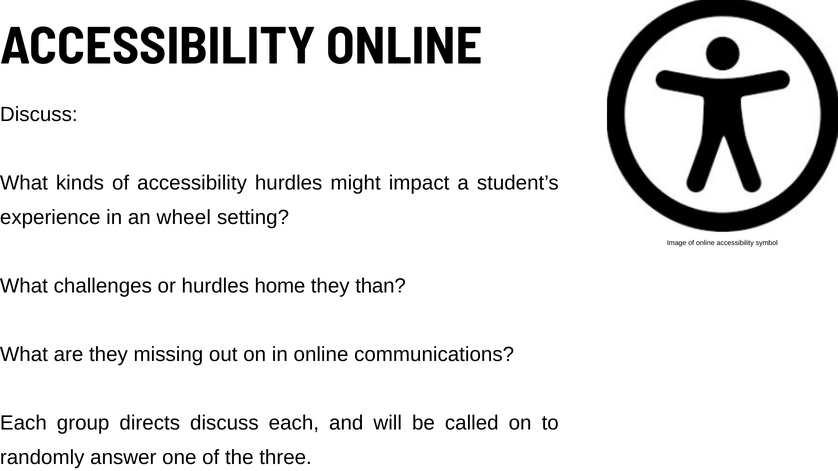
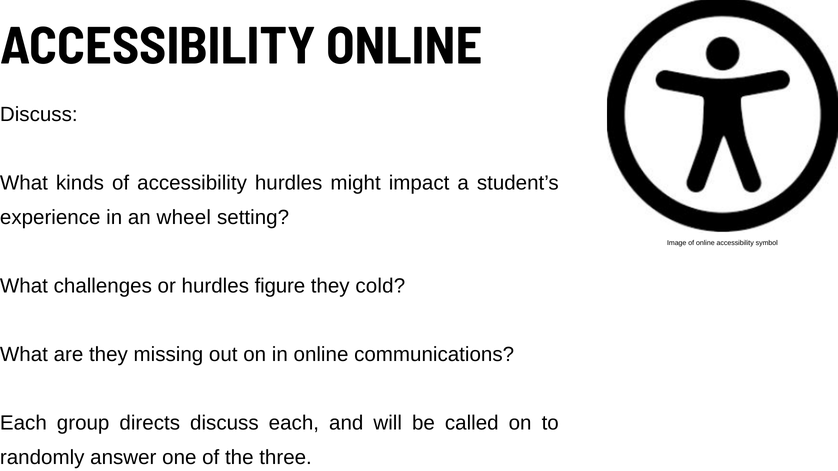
home: home -> figure
than: than -> cold
